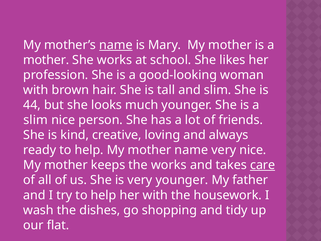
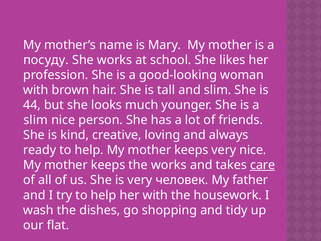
name at (116, 45) underline: present -> none
mother at (46, 60): mother -> посуду
help My mother name: name -> keeps
very younger: younger -> человек
